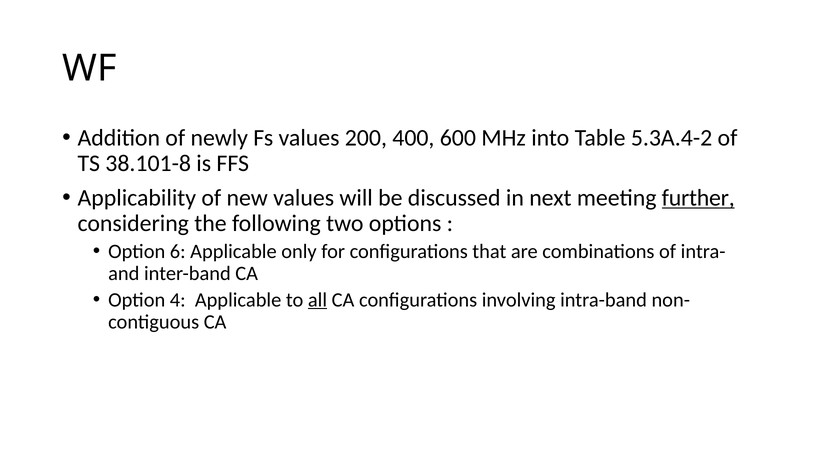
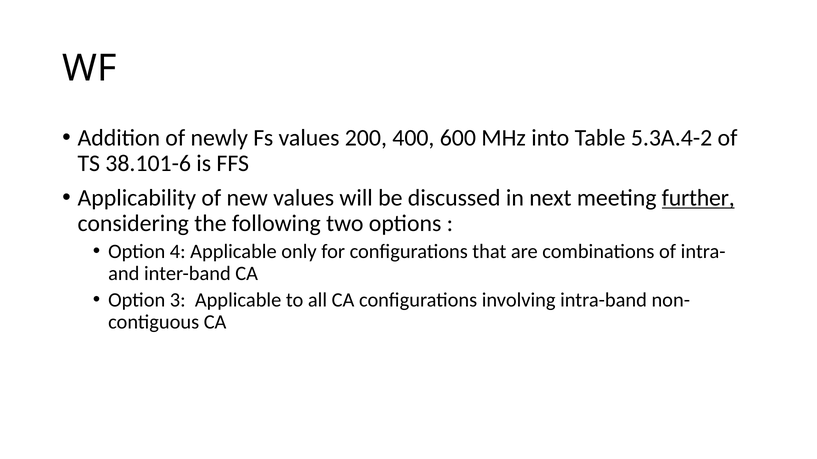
38.101-8: 38.101-8 -> 38.101-6
6: 6 -> 4
4: 4 -> 3
all underline: present -> none
